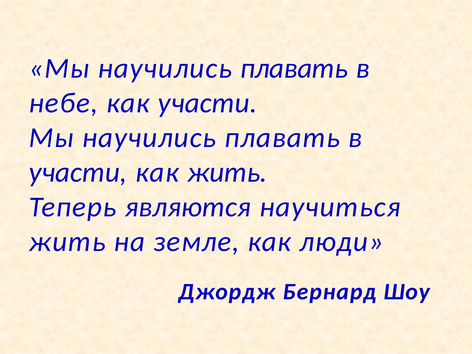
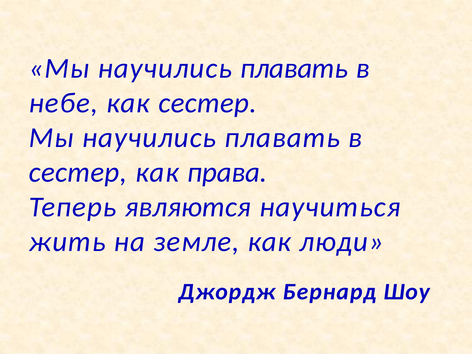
как участи: участи -> сестер
участи at (78, 172): участи -> сестер
как жить: жить -> права
